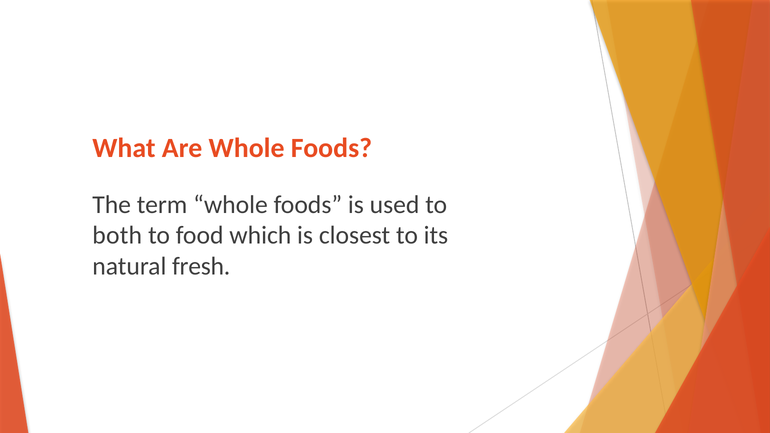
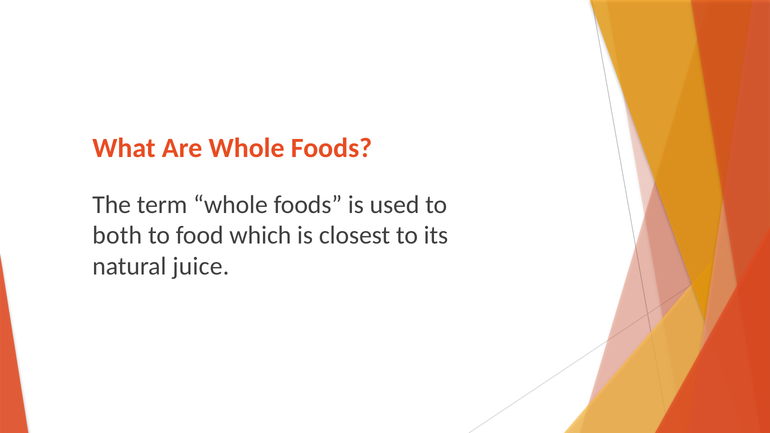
fresh: fresh -> juice
